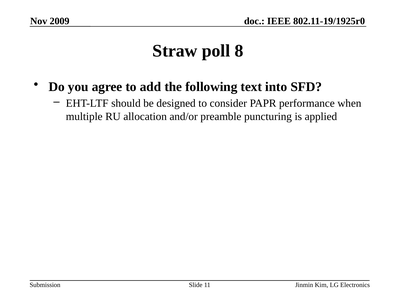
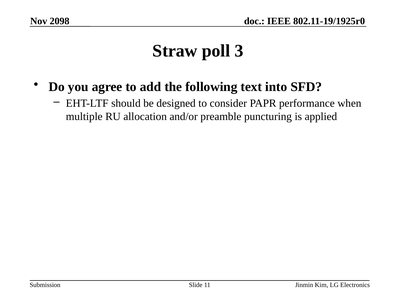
2009: 2009 -> 2098
8: 8 -> 3
